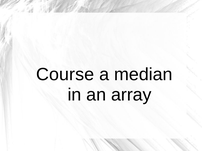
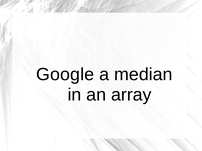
Course: Course -> Google
